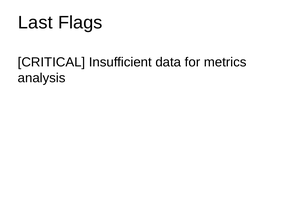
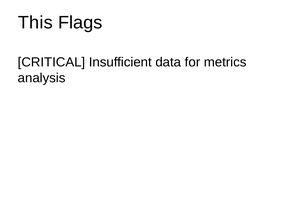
Last: Last -> This
